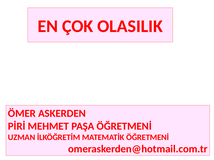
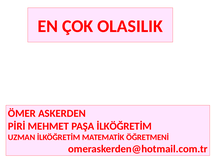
PAŞA ÖĞRETMENİ: ÖĞRETMENİ -> İLKÖĞRETİM
